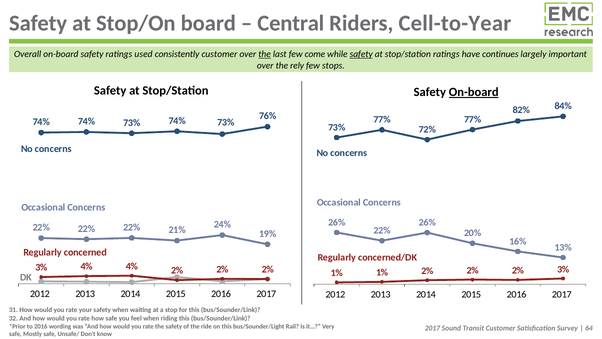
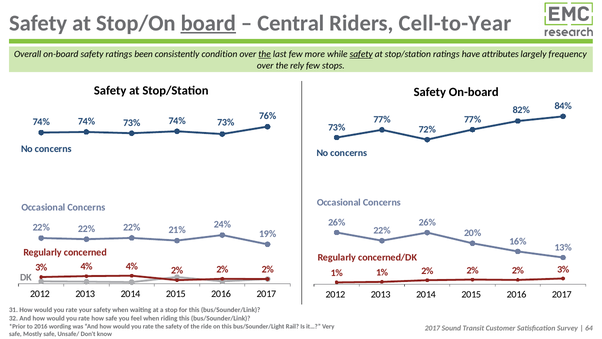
board underline: none -> present
used: used -> been
consistently customer: customer -> condition
come: come -> more
continues: continues -> attributes
important: important -> frequency
On-board at (474, 92) underline: present -> none
